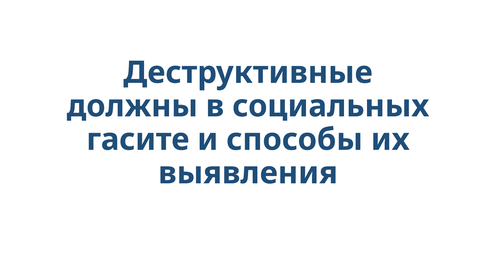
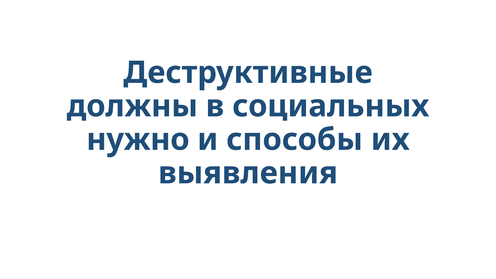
гасите: гасите -> нужно
